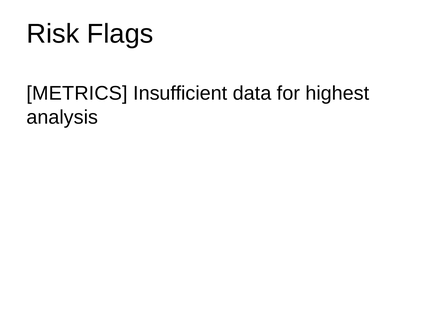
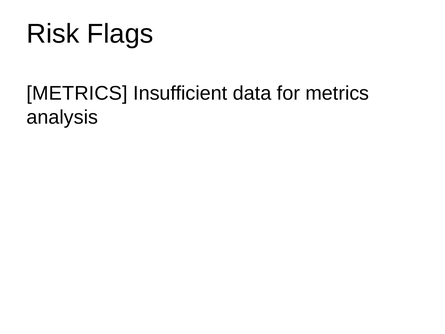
for highest: highest -> metrics
